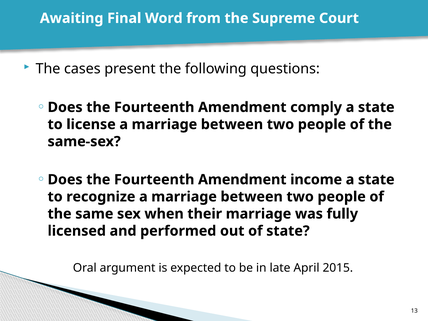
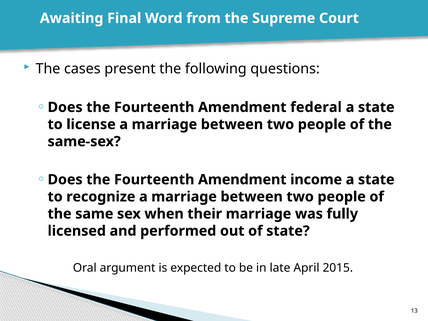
comply: comply -> federal
